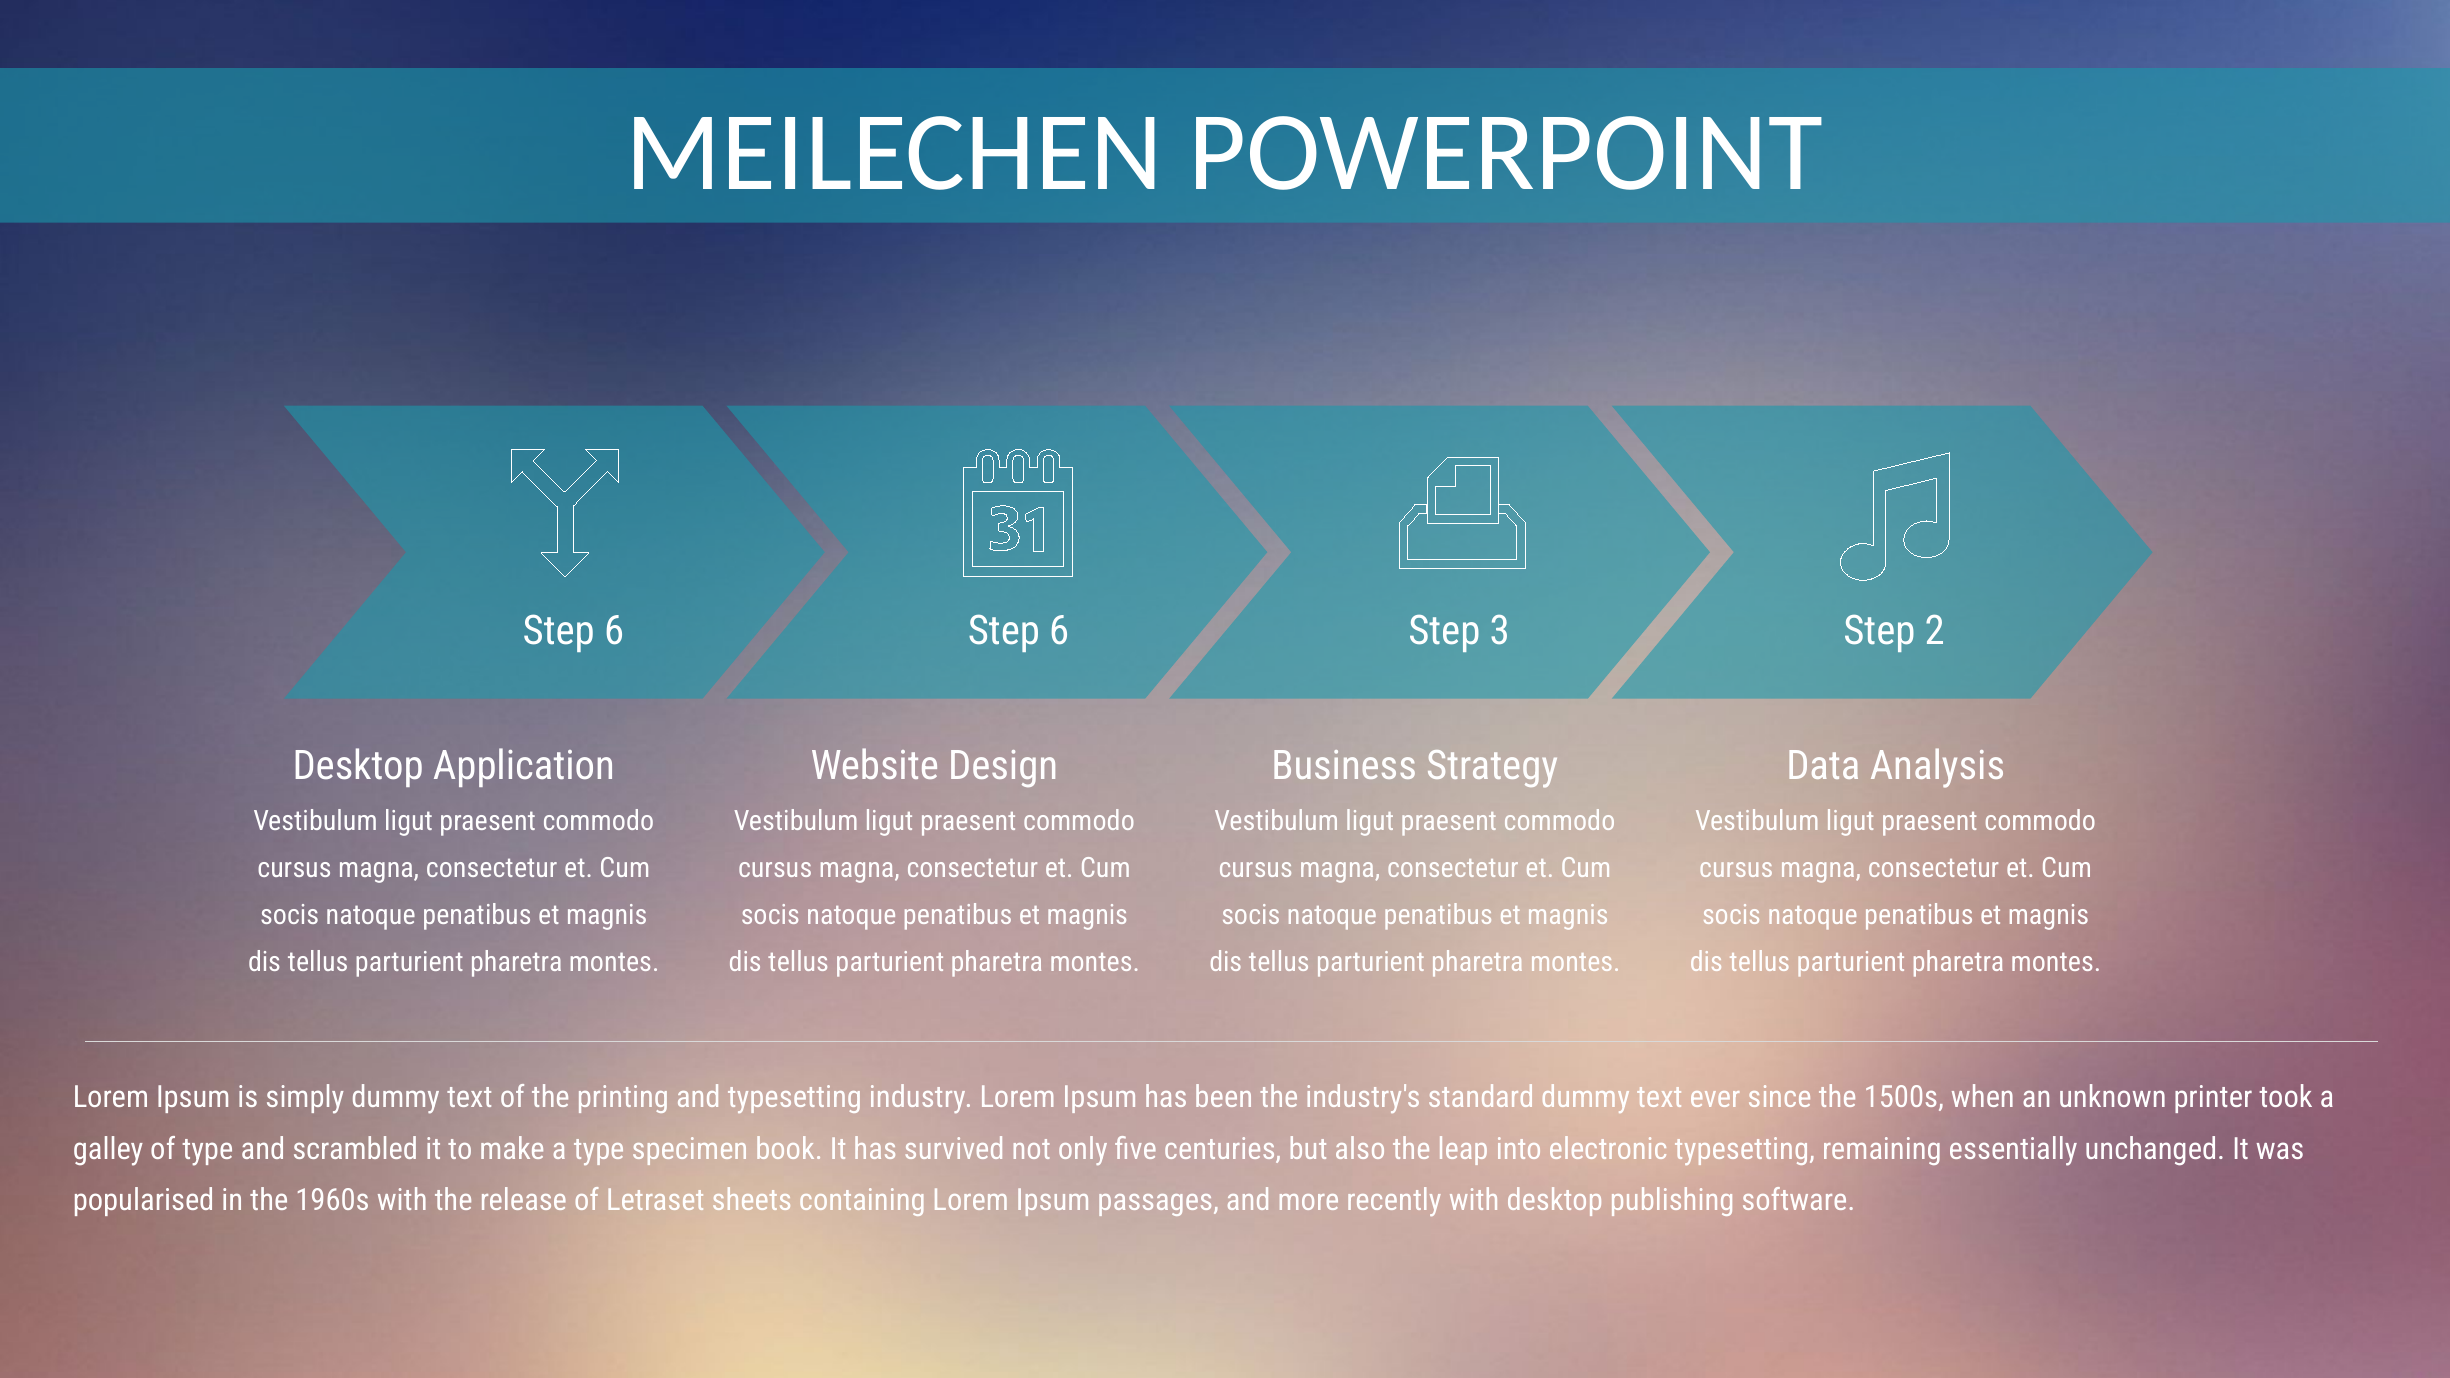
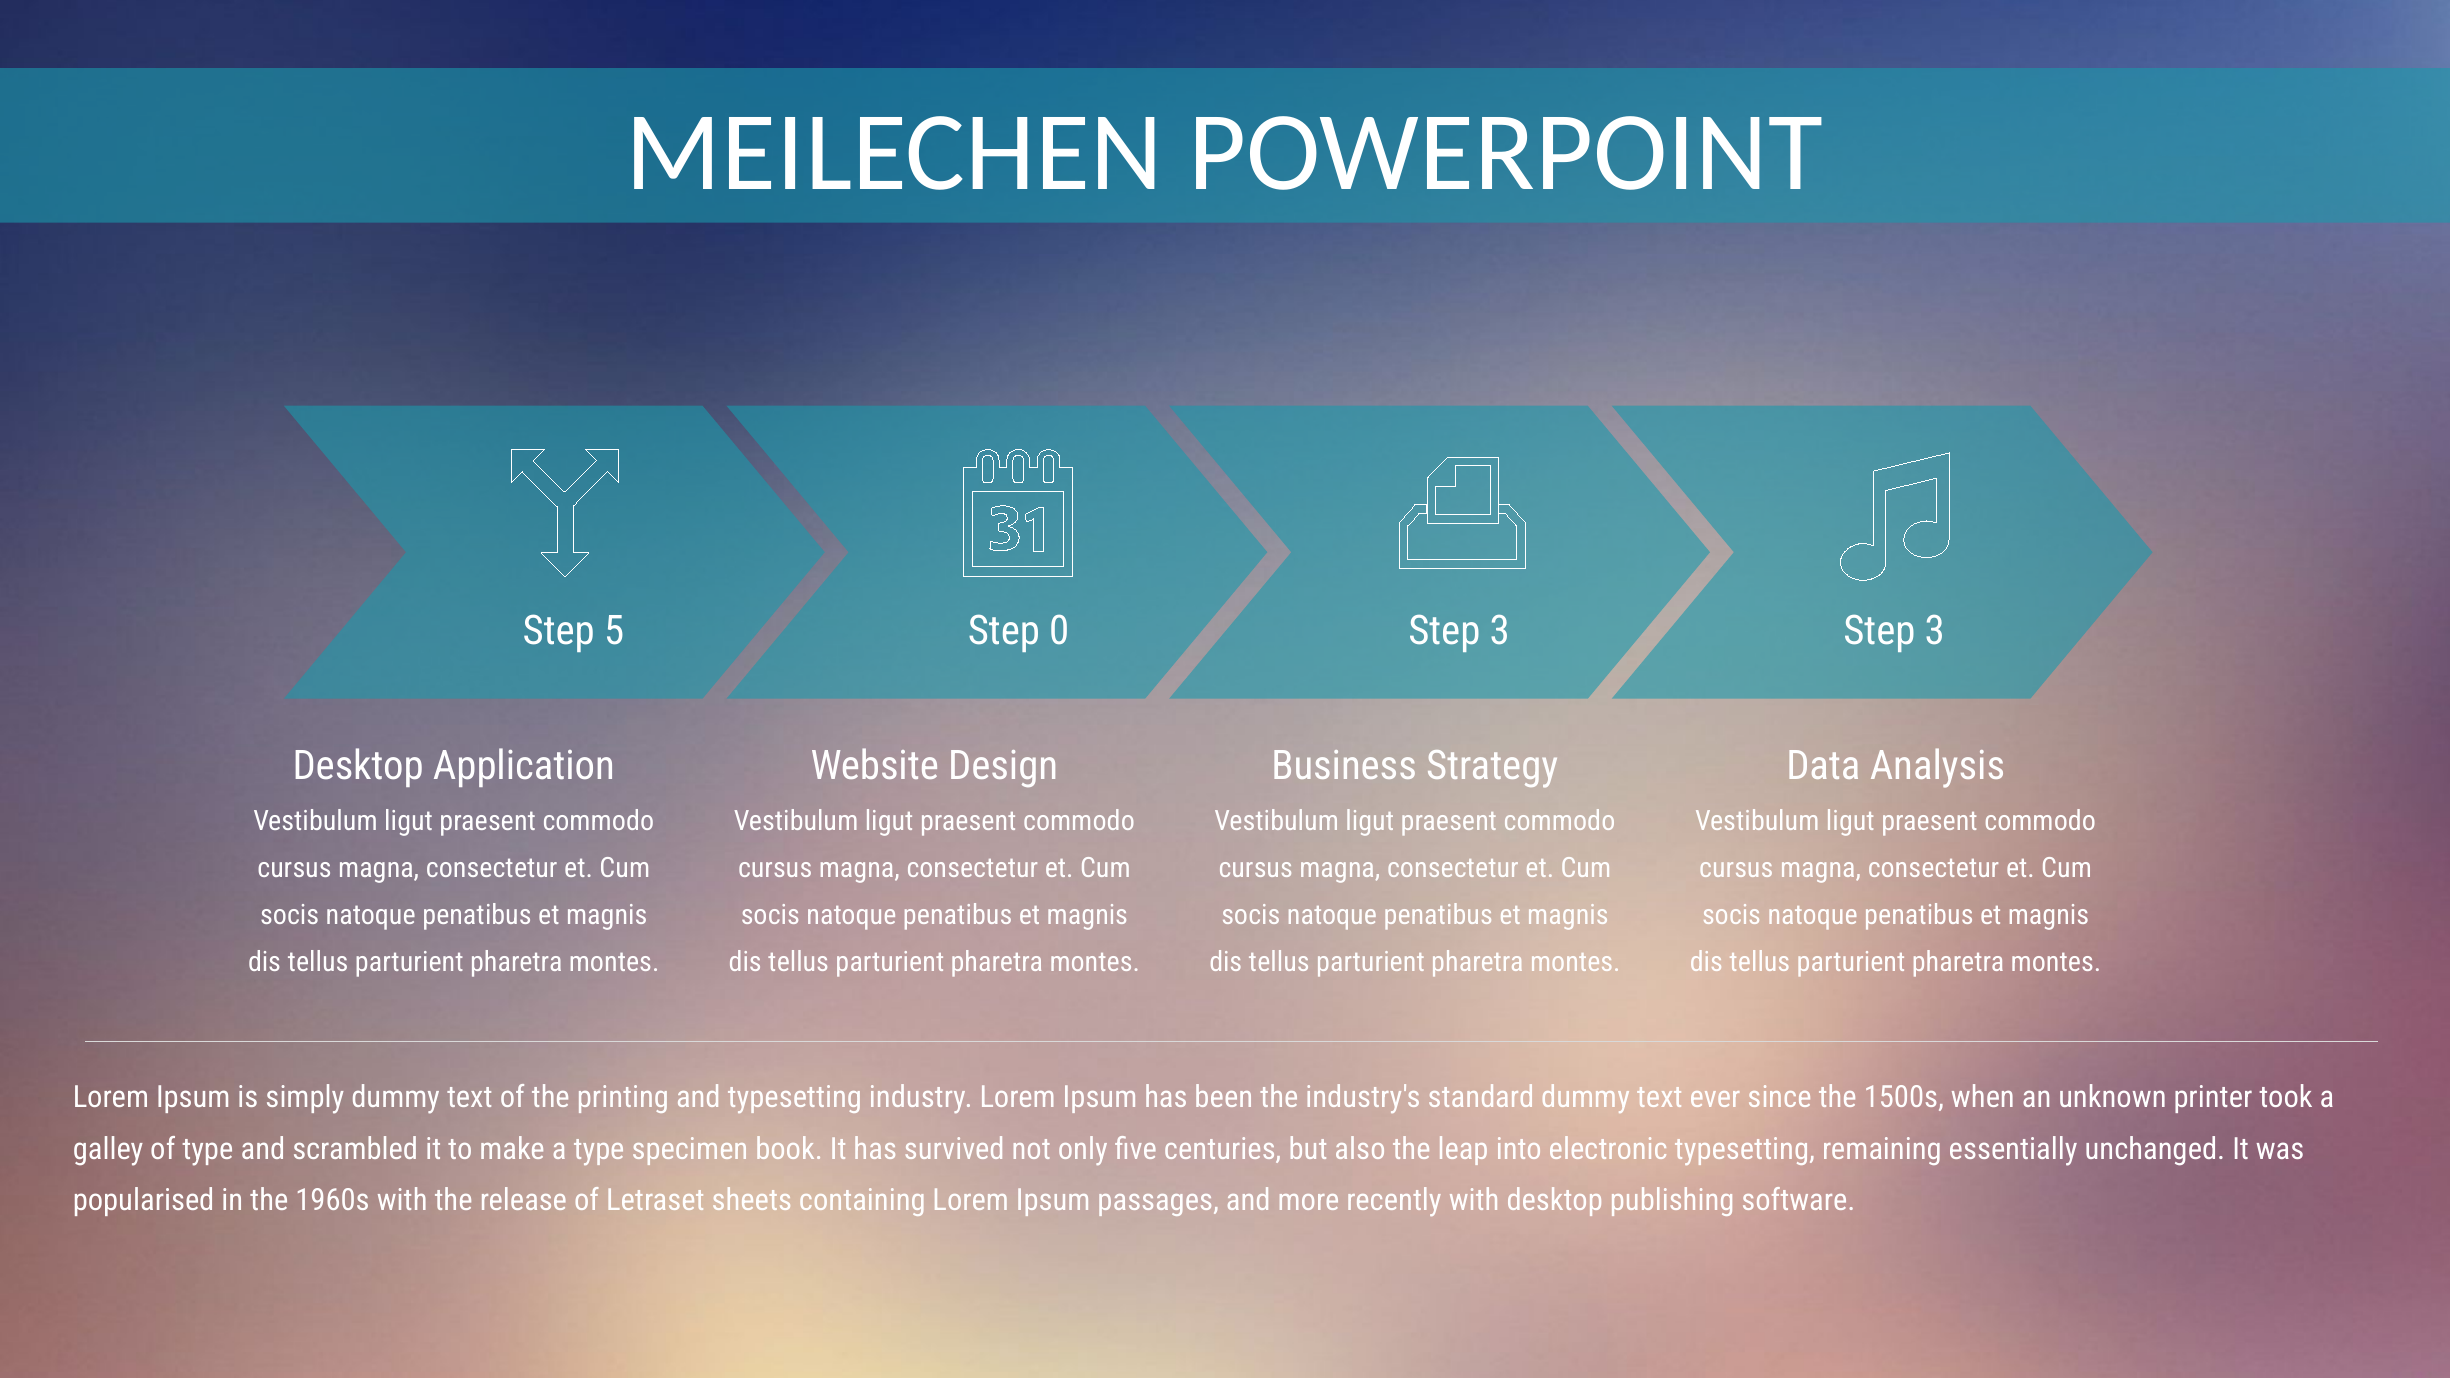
6 at (614, 631): 6 -> 5
6 at (1059, 631): 6 -> 0
2 at (1935, 631): 2 -> 3
